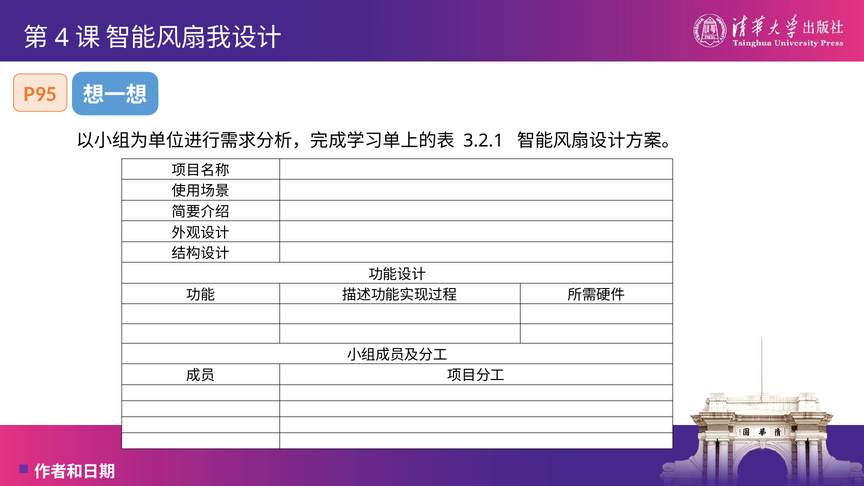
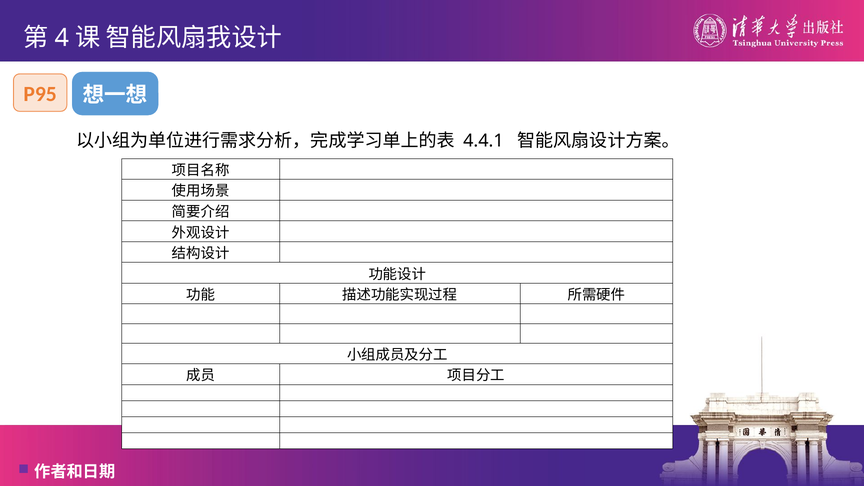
3.2.1: 3.2.1 -> 4.4.1
